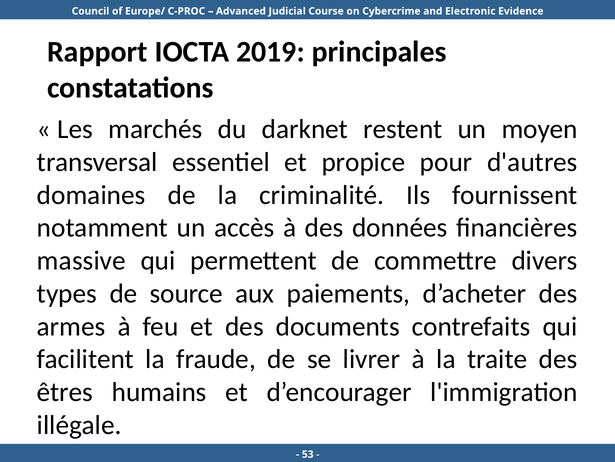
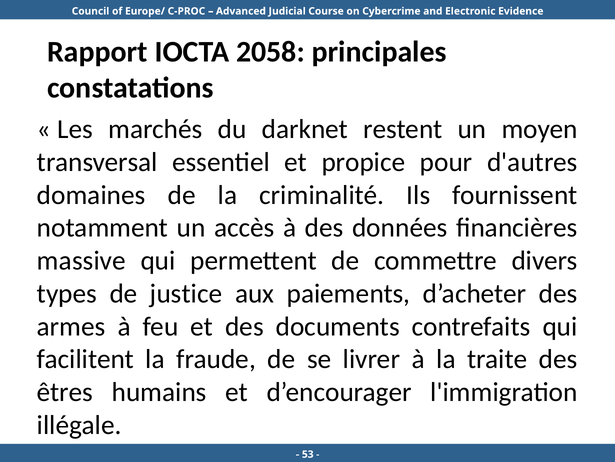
2019: 2019 -> 2058
source: source -> justice
